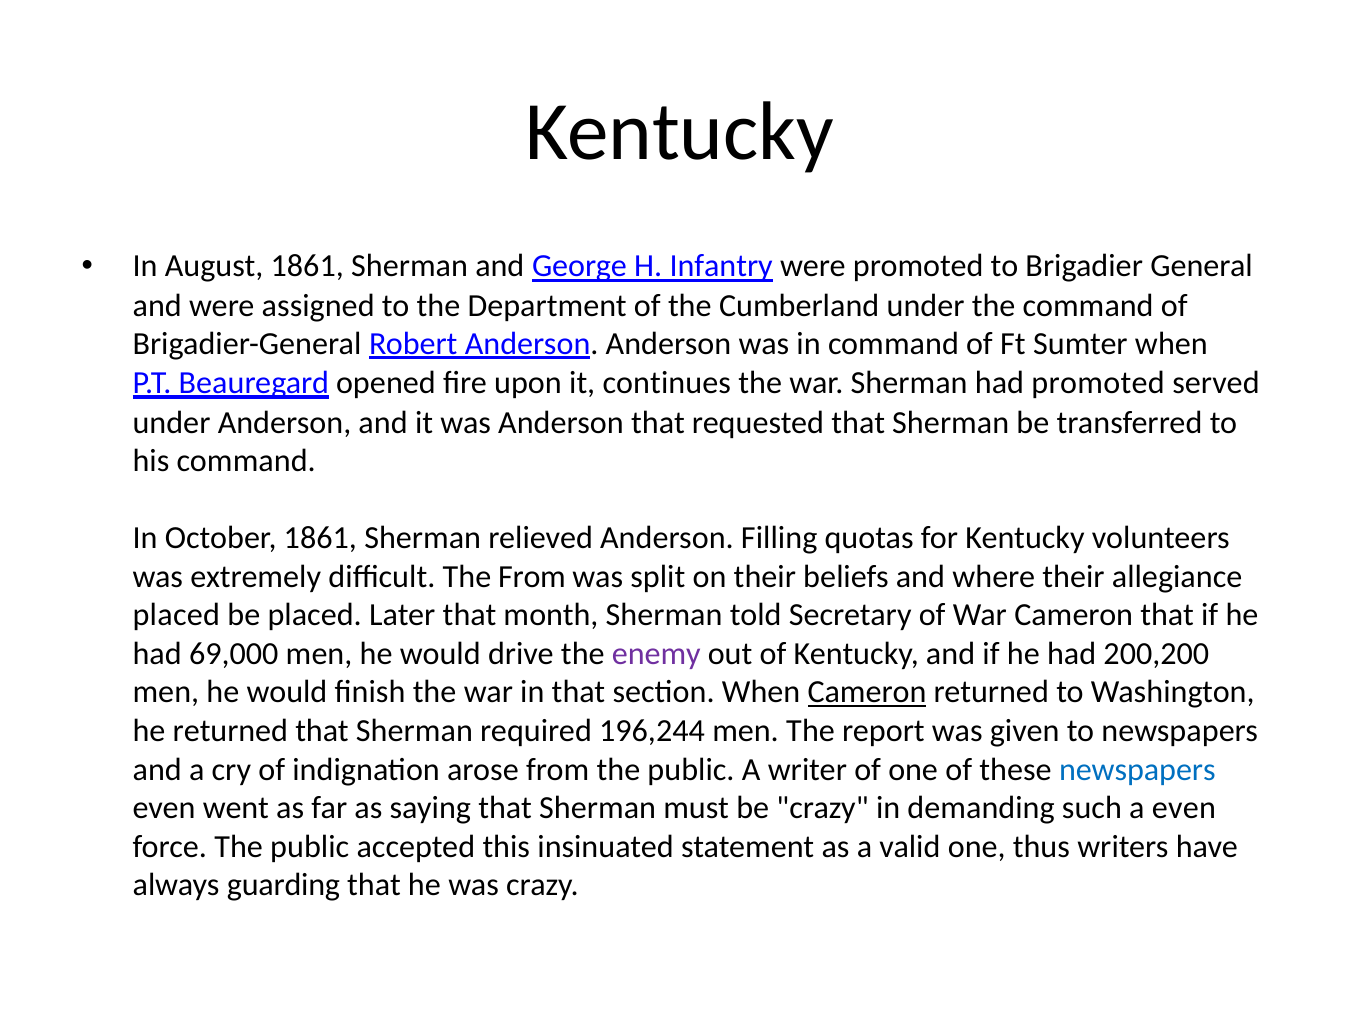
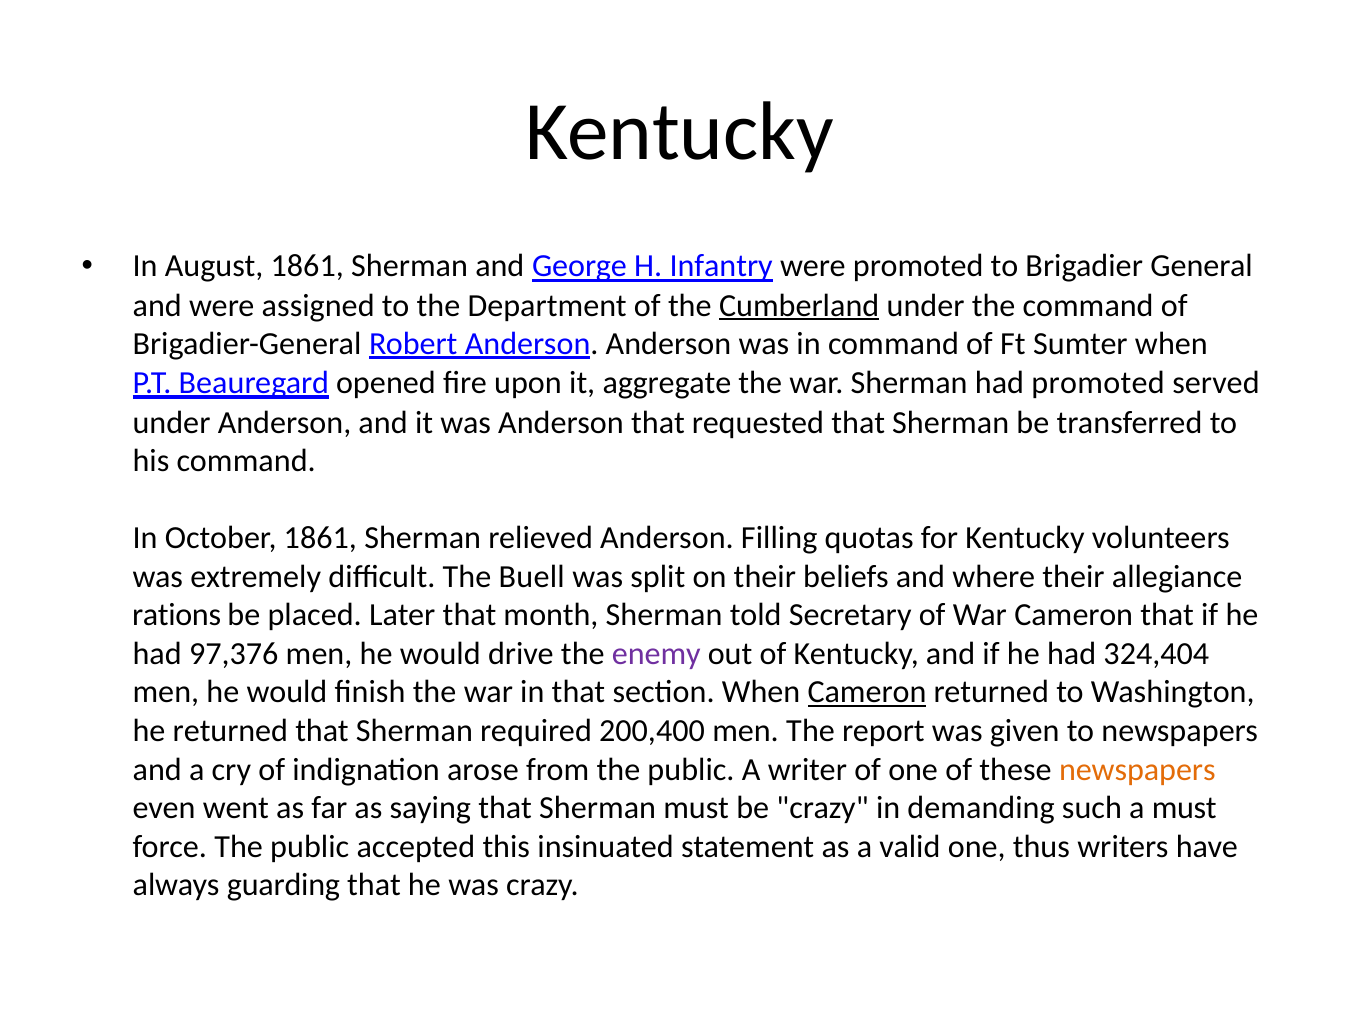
Cumberland underline: none -> present
continues: continues -> aggregate
The From: From -> Buell
placed at (176, 615): placed -> rations
69,000: 69,000 -> 97,376
200,200: 200,200 -> 324,404
196,244: 196,244 -> 200,400
newspapers at (1137, 769) colour: blue -> orange
a even: even -> must
